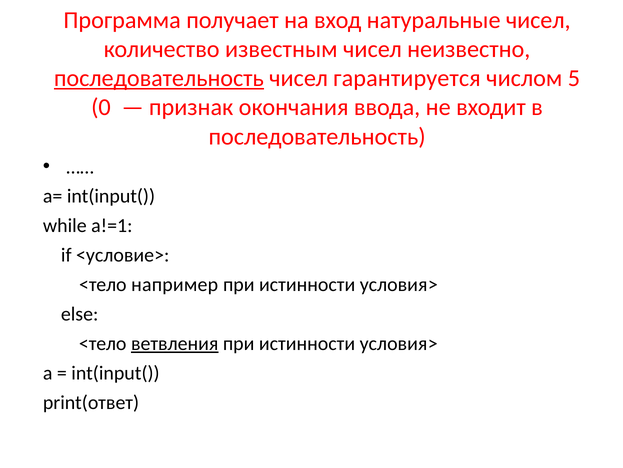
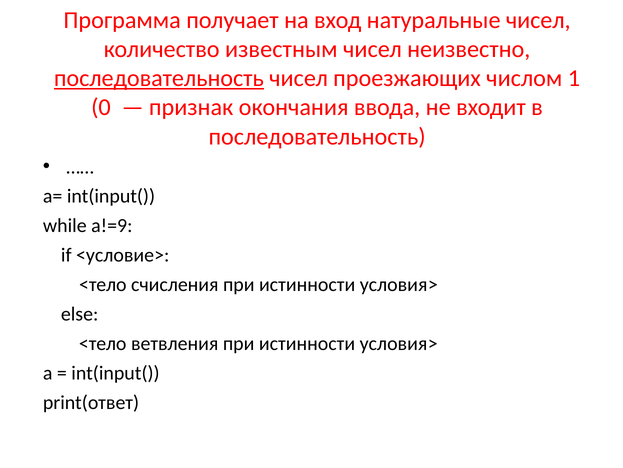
гарантируется: гарантируется -> проезжающих
5: 5 -> 1
a!=1: a!=1 -> a!=9
например: например -> счисления
ветвления underline: present -> none
